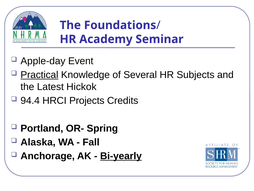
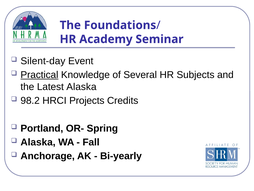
Apple-day: Apple-day -> Silent-day
Latest Hickok: Hickok -> Alaska
94.4: 94.4 -> 98.2
Bi-yearly underline: present -> none
